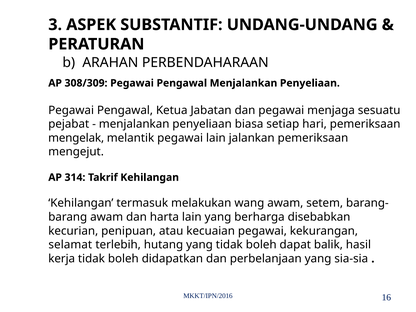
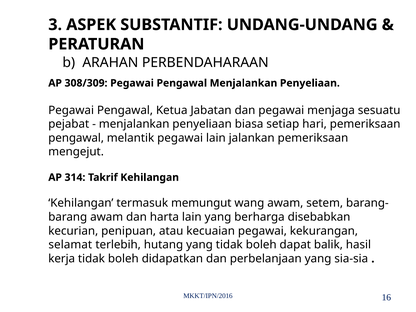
mengelak at (76, 138): mengelak -> pengawal
melakukan: melakukan -> memungut
